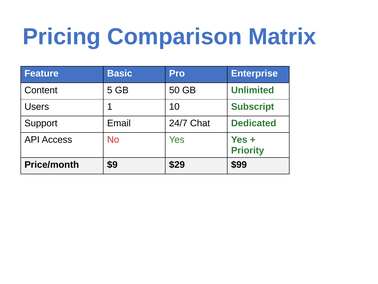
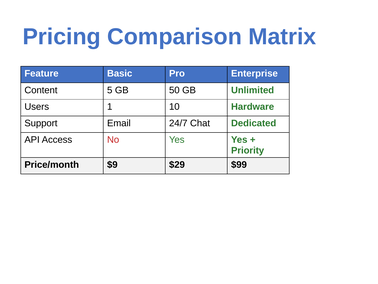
Subscript: Subscript -> Hardware
